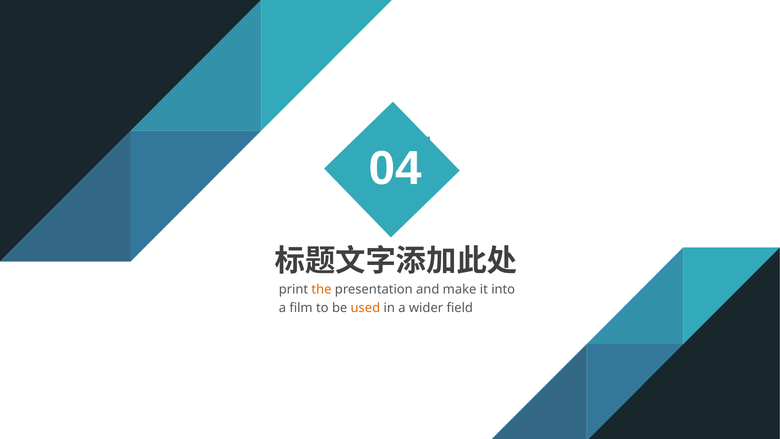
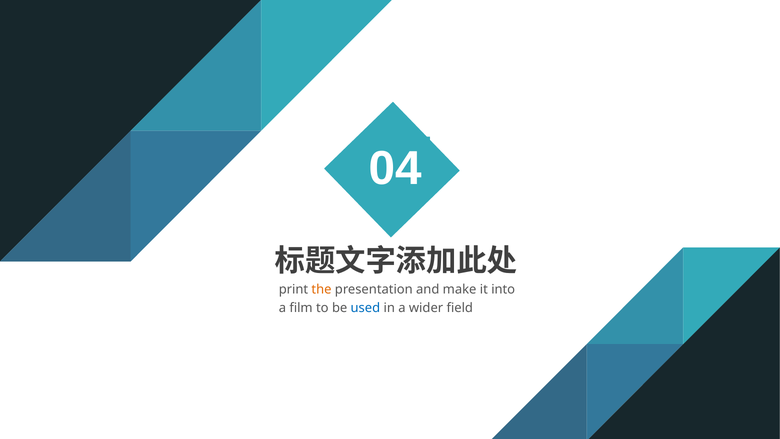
used colour: orange -> blue
